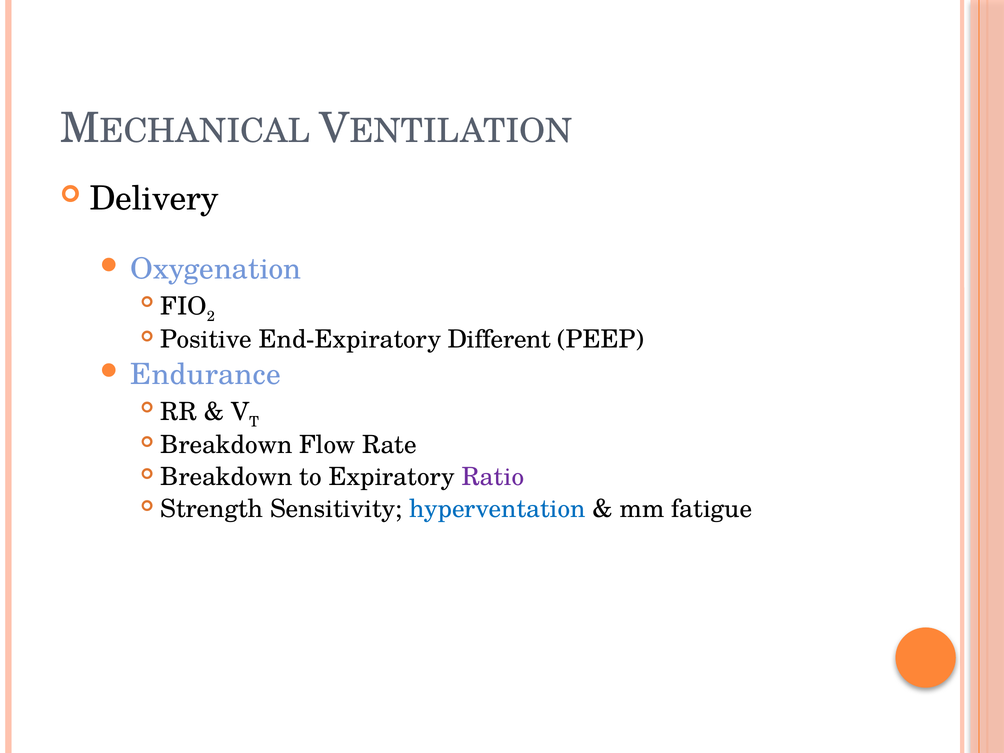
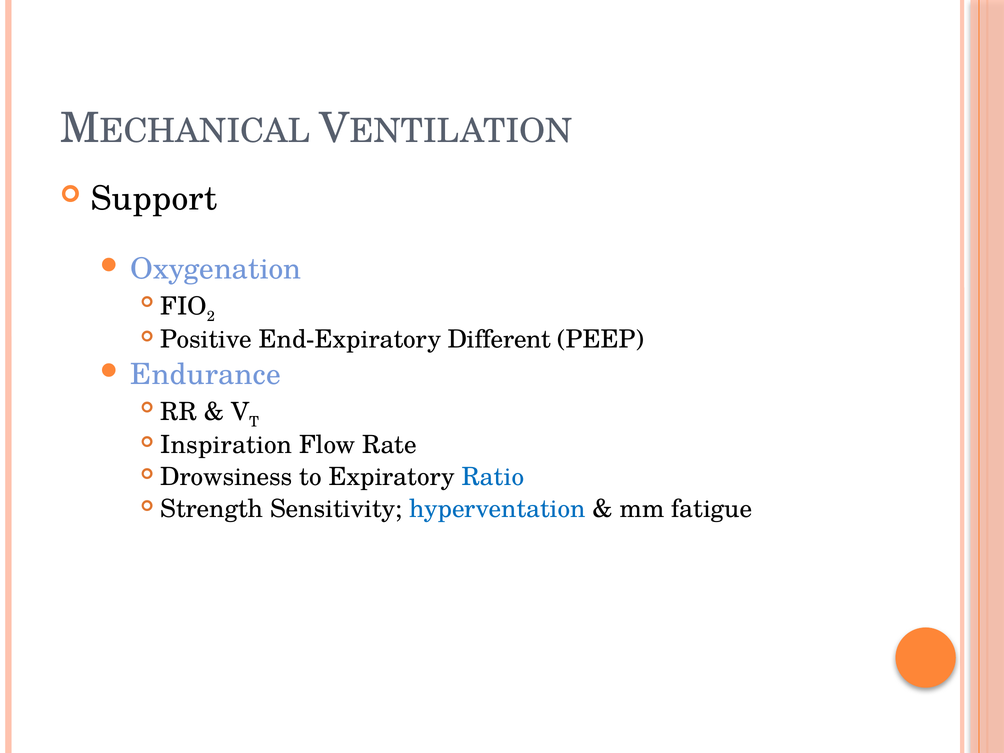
Delivery: Delivery -> Support
Breakdown at (226, 445): Breakdown -> Inspiration
Breakdown at (226, 477): Breakdown -> Drowsiness
Ratio colour: purple -> blue
